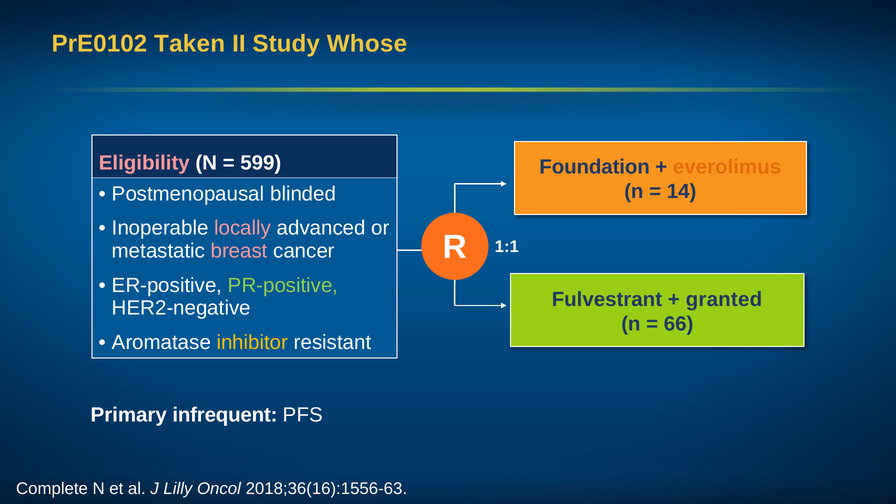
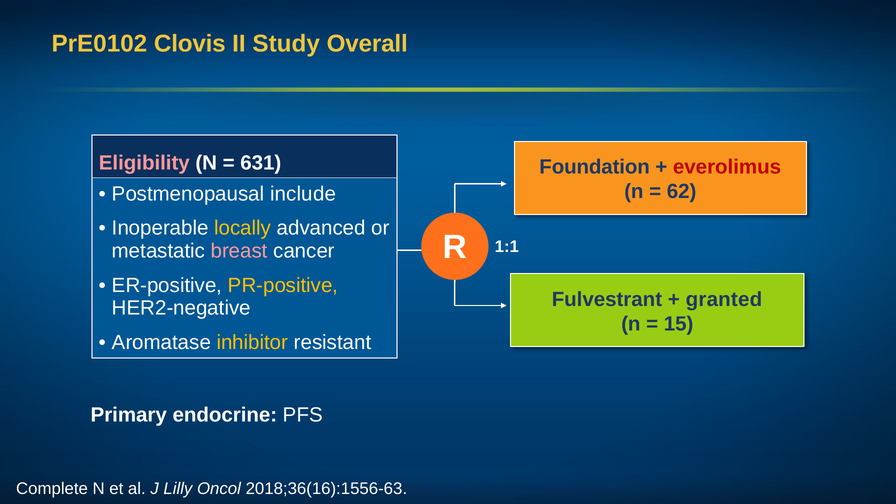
Taken: Taken -> Clovis
Whose: Whose -> Overall
599: 599 -> 631
everolimus colour: orange -> red
14: 14 -> 62
blinded: blinded -> include
locally colour: pink -> yellow
PR-positive colour: light green -> yellow
66: 66 -> 15
infrequent: infrequent -> endocrine
